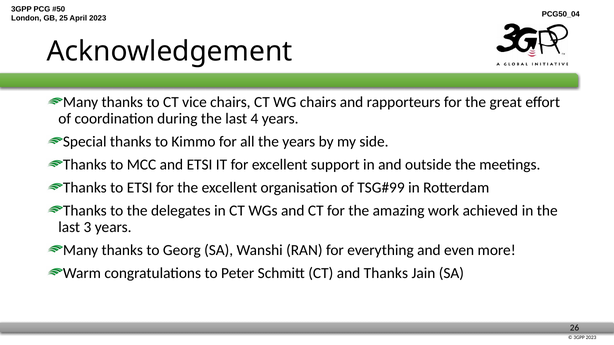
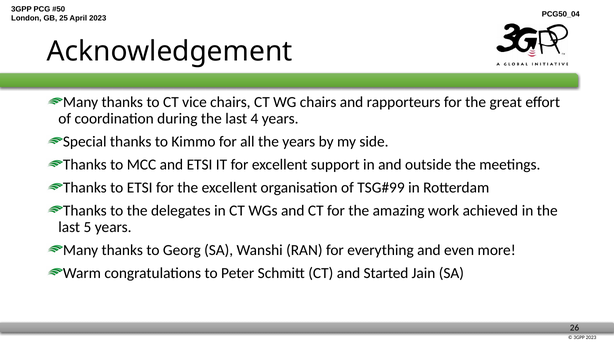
3: 3 -> 5
and Thanks: Thanks -> Started
